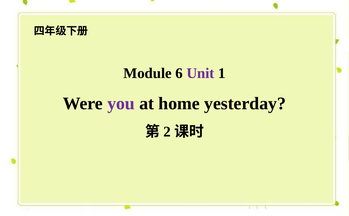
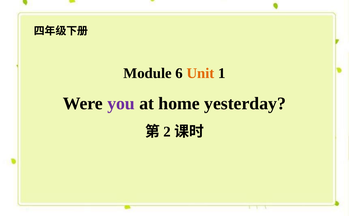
Unit colour: purple -> orange
